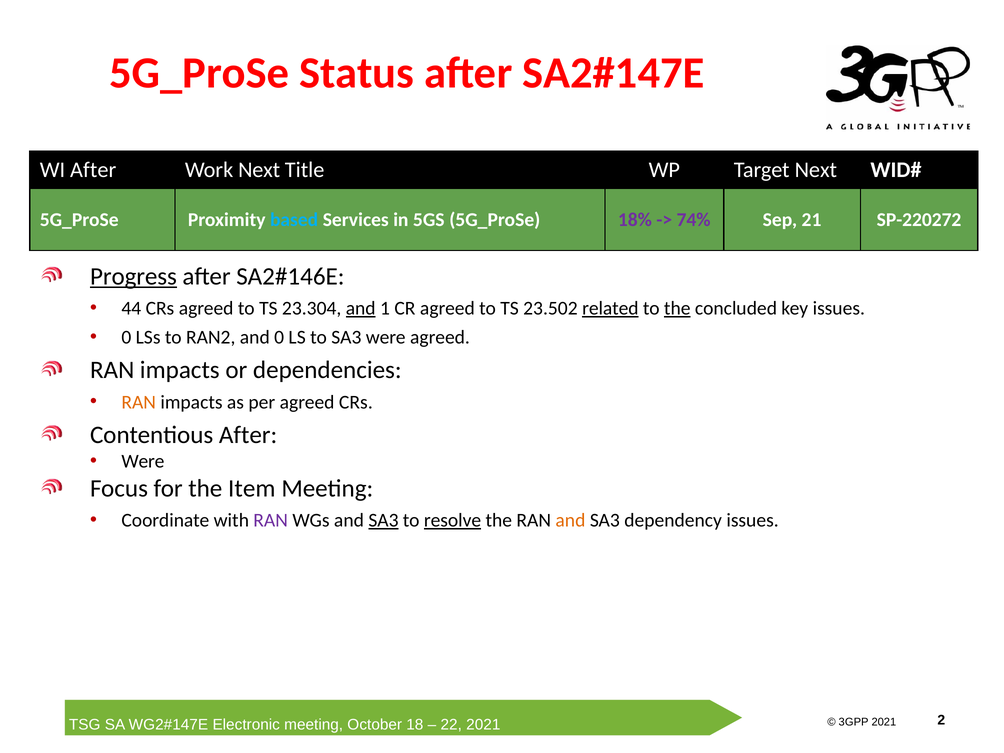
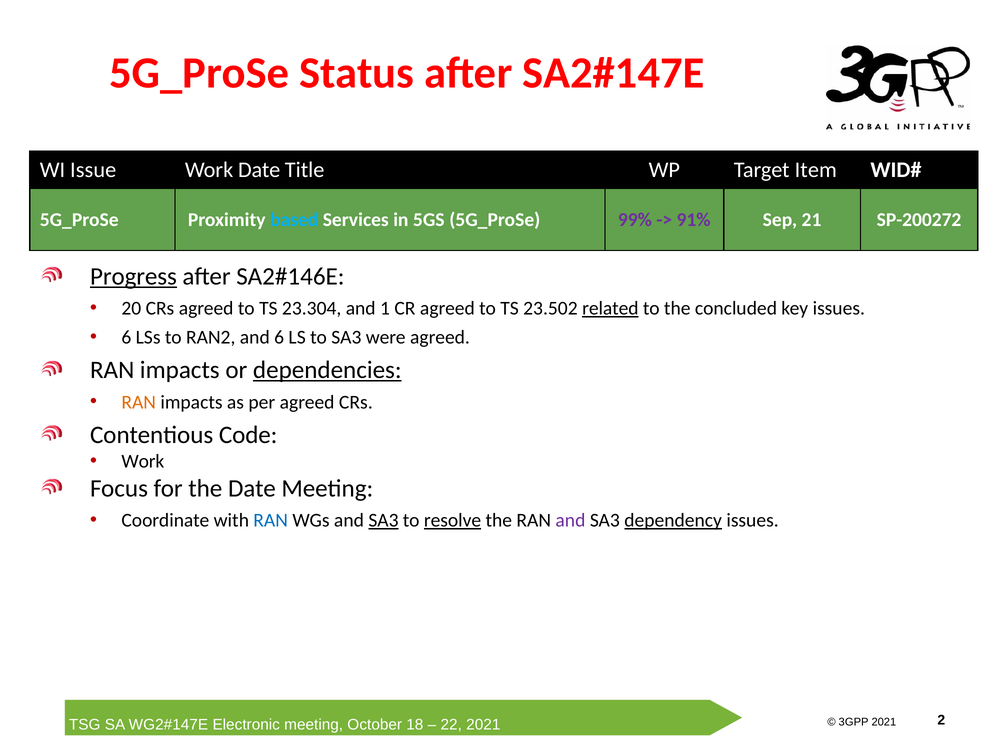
WI After: After -> Issue
Work Next: Next -> Date
Target Next: Next -> Item
18%: 18% -> 99%
74%: 74% -> 91%
SP-220272: SP-220272 -> SP-200272
44: 44 -> 20
and at (361, 308) underline: present -> none
the at (677, 308) underline: present -> none
0 at (126, 337): 0 -> 6
and 0: 0 -> 6
dependencies underline: none -> present
Contentious After: After -> Code
Were at (143, 461): Were -> Work
the Item: Item -> Date
RAN at (271, 520) colour: purple -> blue
and at (570, 520) colour: orange -> purple
dependency underline: none -> present
